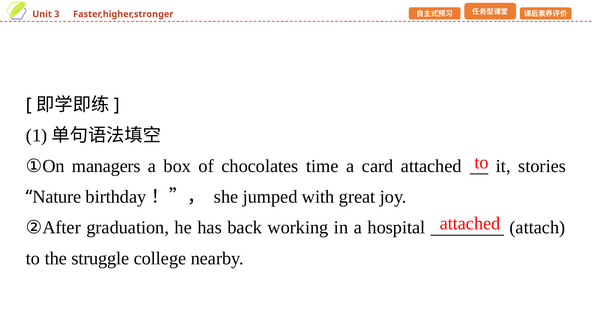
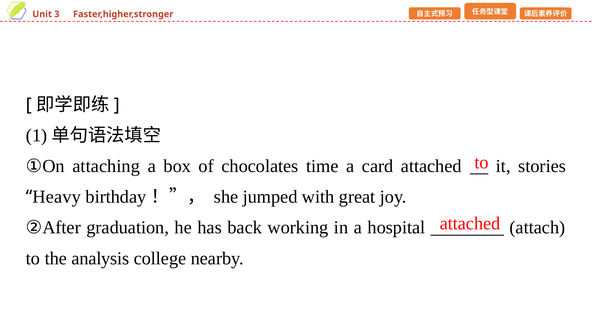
managers: managers -> attaching
Nature: Nature -> Heavy
struggle: struggle -> analysis
